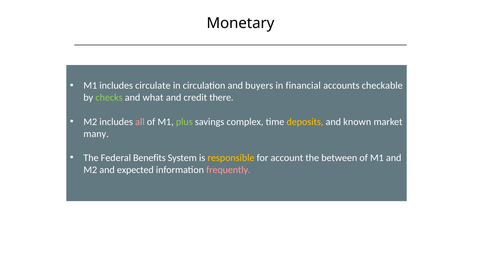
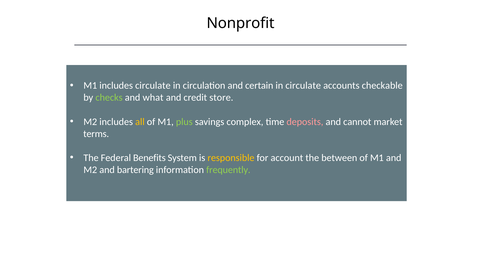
Monetary: Monetary -> Nonprofit
buyers: buyers -> certain
in financial: financial -> circulate
there: there -> store
all colour: pink -> yellow
deposits colour: yellow -> pink
known: known -> cannot
many: many -> terms
expected: expected -> bartering
frequently colour: pink -> light green
